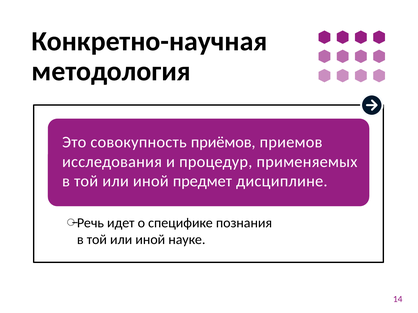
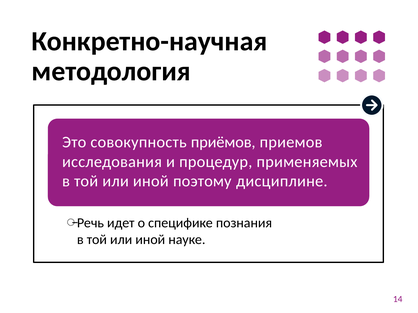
предмет: предмет -> поэтому
